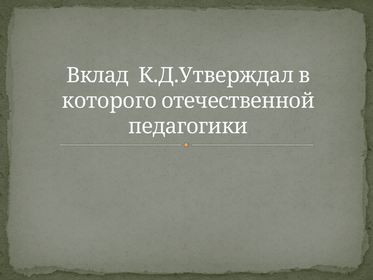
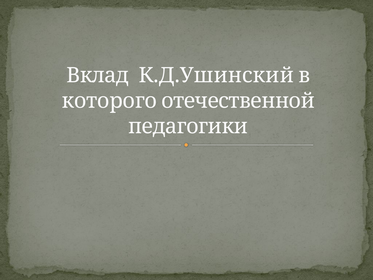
К.Д.Утверждал: К.Д.Утверждал -> К.Д.Ушинский
